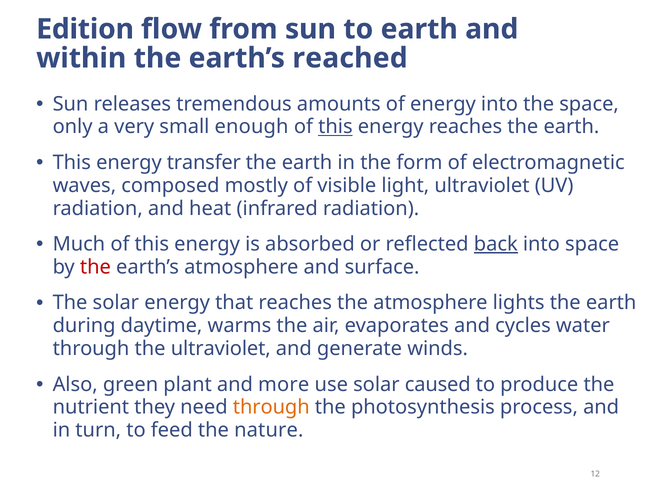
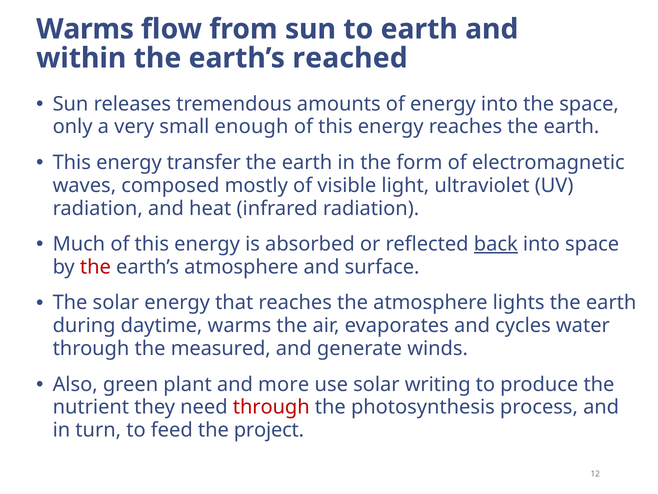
Edition at (85, 29): Edition -> Warms
this at (335, 127) underline: present -> none
the ultraviolet: ultraviolet -> measured
caused: caused -> writing
through at (271, 407) colour: orange -> red
nature: nature -> project
